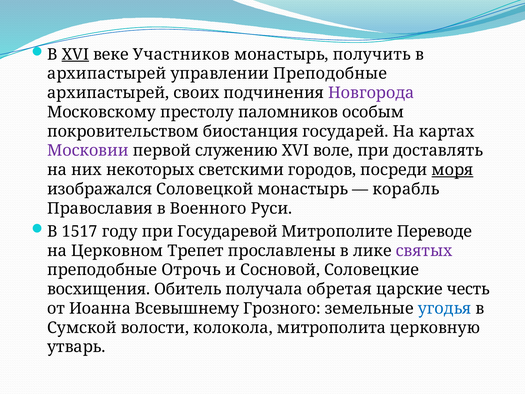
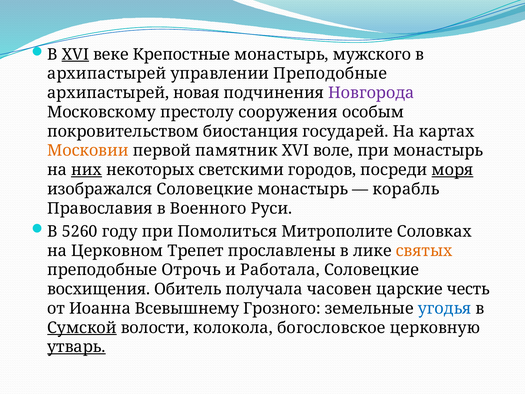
Участников: Участников -> Крепостные
получить: получить -> мужского
своих: своих -> новая
паломников: паломников -> сооружения
Московии colour: purple -> orange
служению: служению -> памятник
при доставлять: доставлять -> монастырь
них underline: none -> present
изображался Соловецкой: Соловецкой -> Соловецкие
1517: 1517 -> 5260
Государевой: Государевой -> Помолиться
Переводе: Переводе -> Соловках
святых colour: purple -> orange
Сосновой: Сосновой -> Работала
обретая: обретая -> часовен
Сумской underline: none -> present
митрополита: митрополита -> богословское
утварь underline: none -> present
